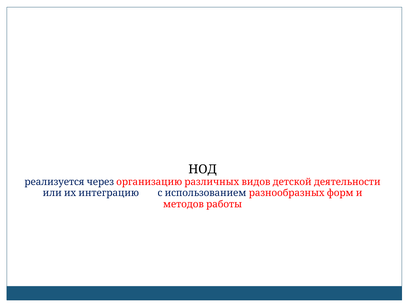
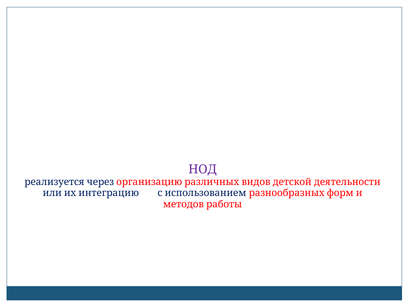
НОД colour: black -> purple
